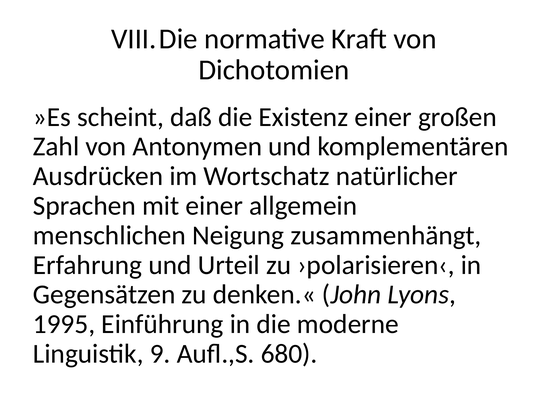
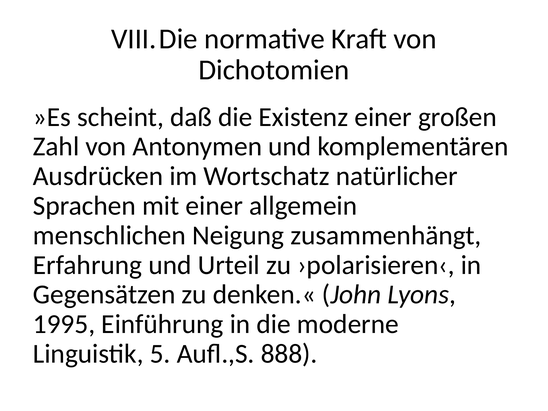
9: 9 -> 5
680: 680 -> 888
